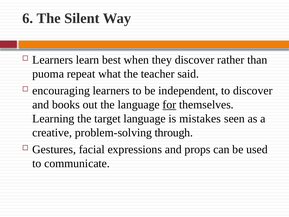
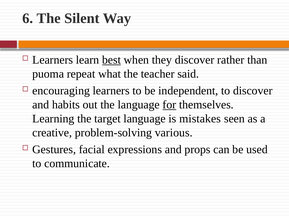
best underline: none -> present
books: books -> habits
through: through -> various
